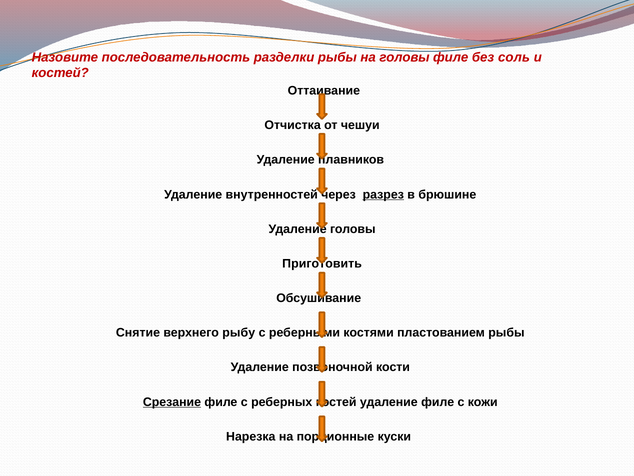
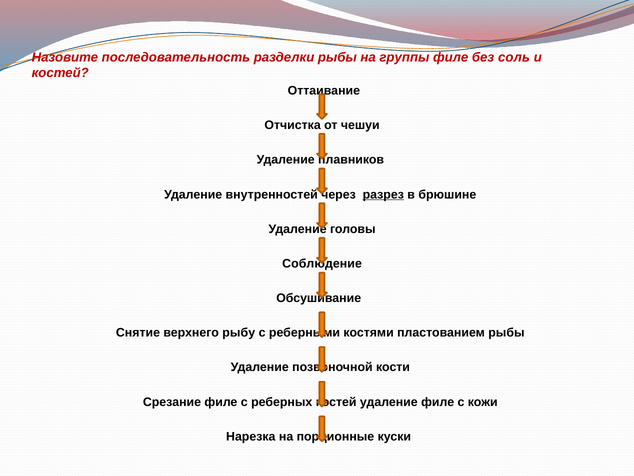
на головы: головы -> группы
Приготовить: Приготовить -> Соблюдение
Срезание underline: present -> none
